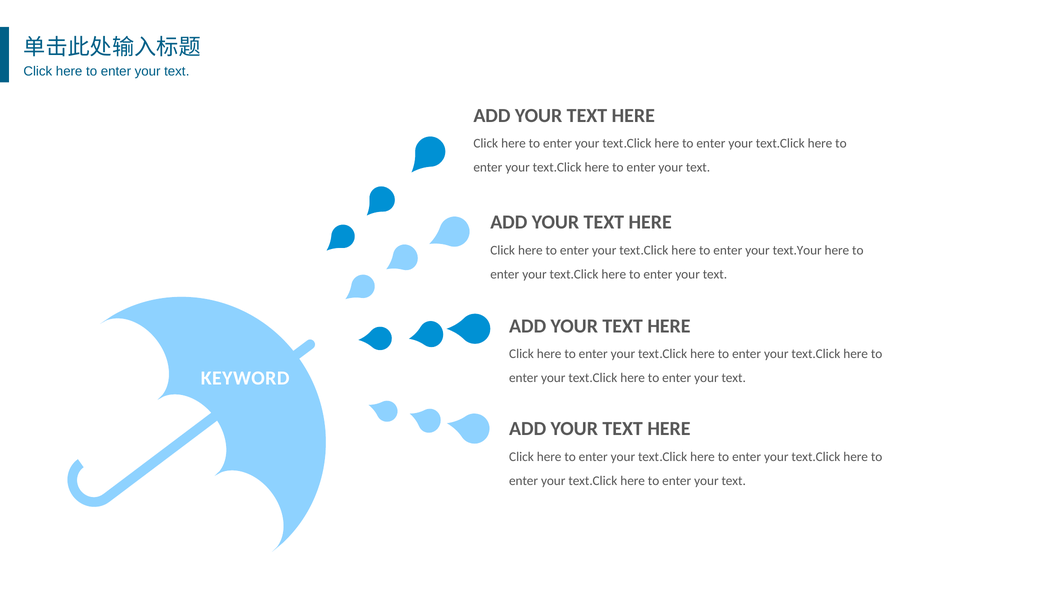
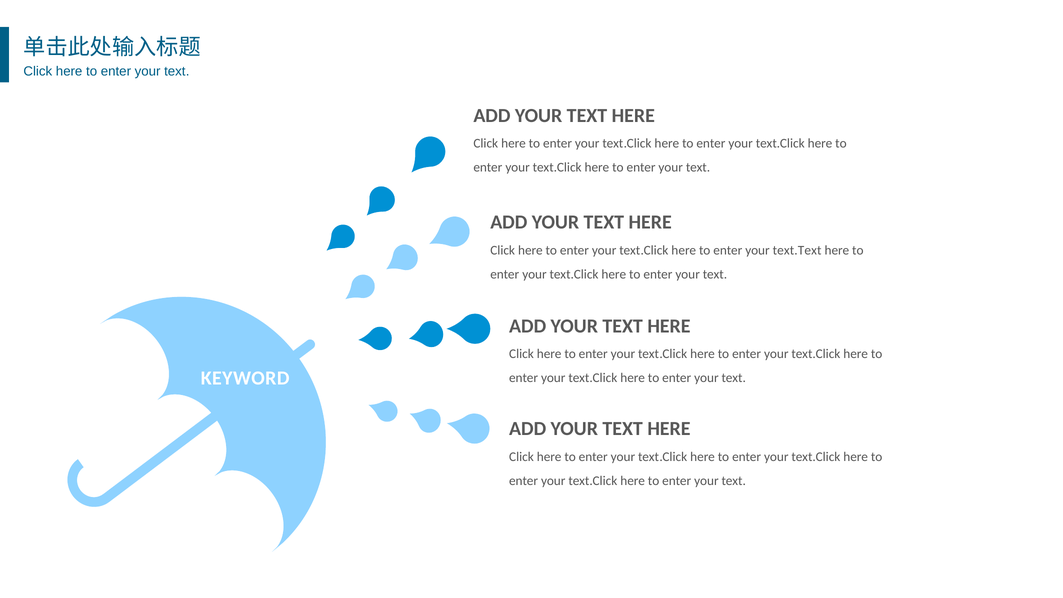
text.Your: text.Your -> text.Text
